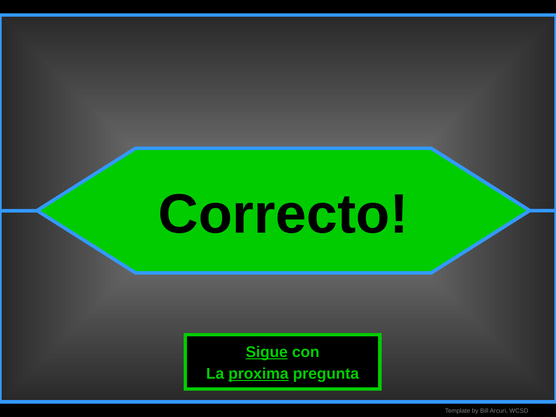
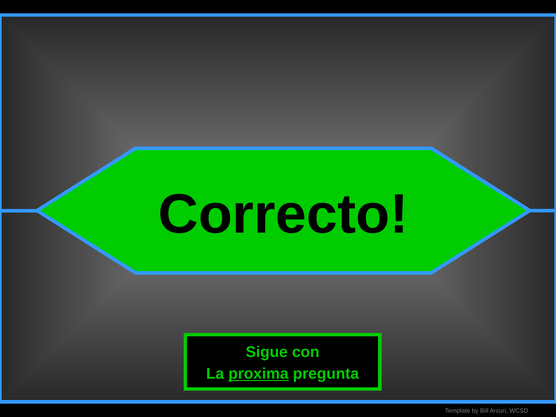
Sigue underline: present -> none
